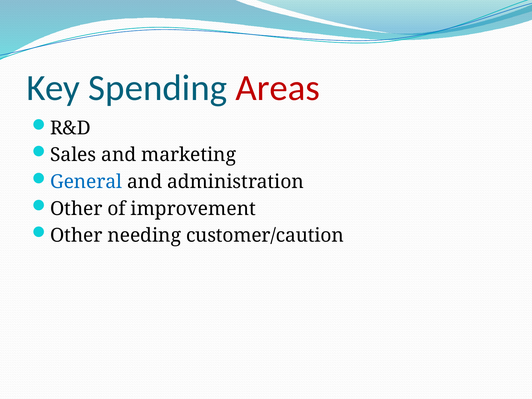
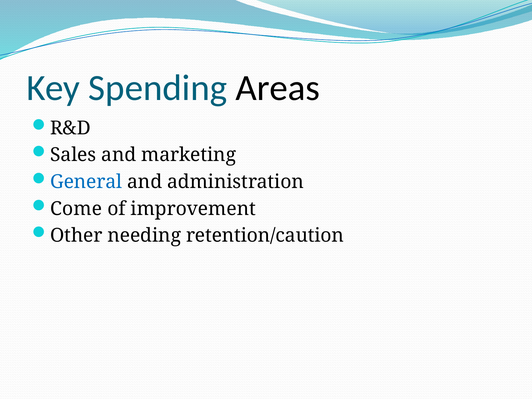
Areas colour: red -> black
Other at (76, 209): Other -> Come
customer/caution: customer/caution -> retention/caution
